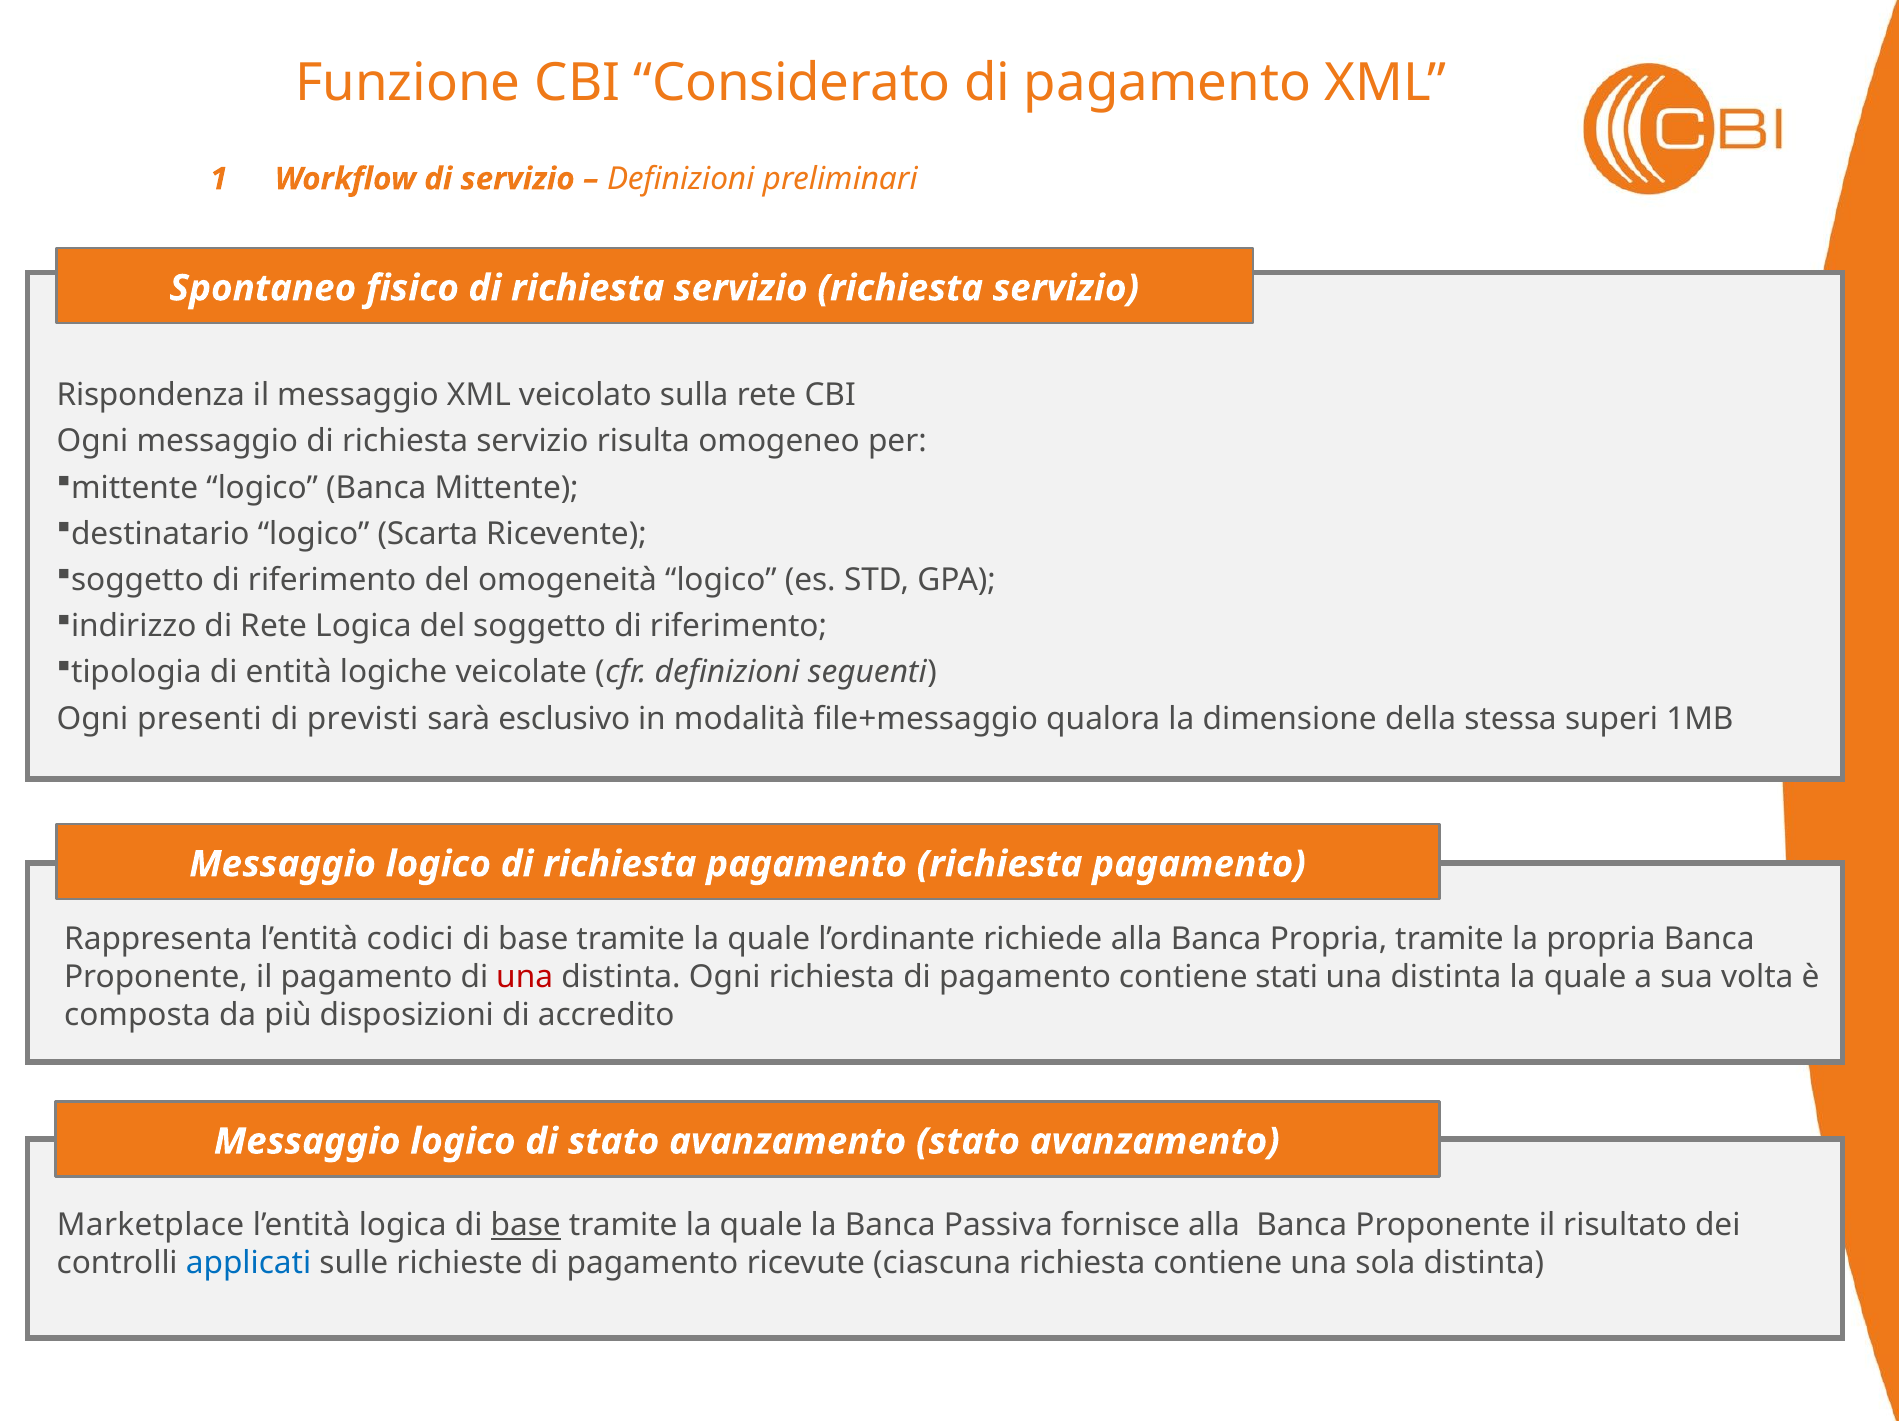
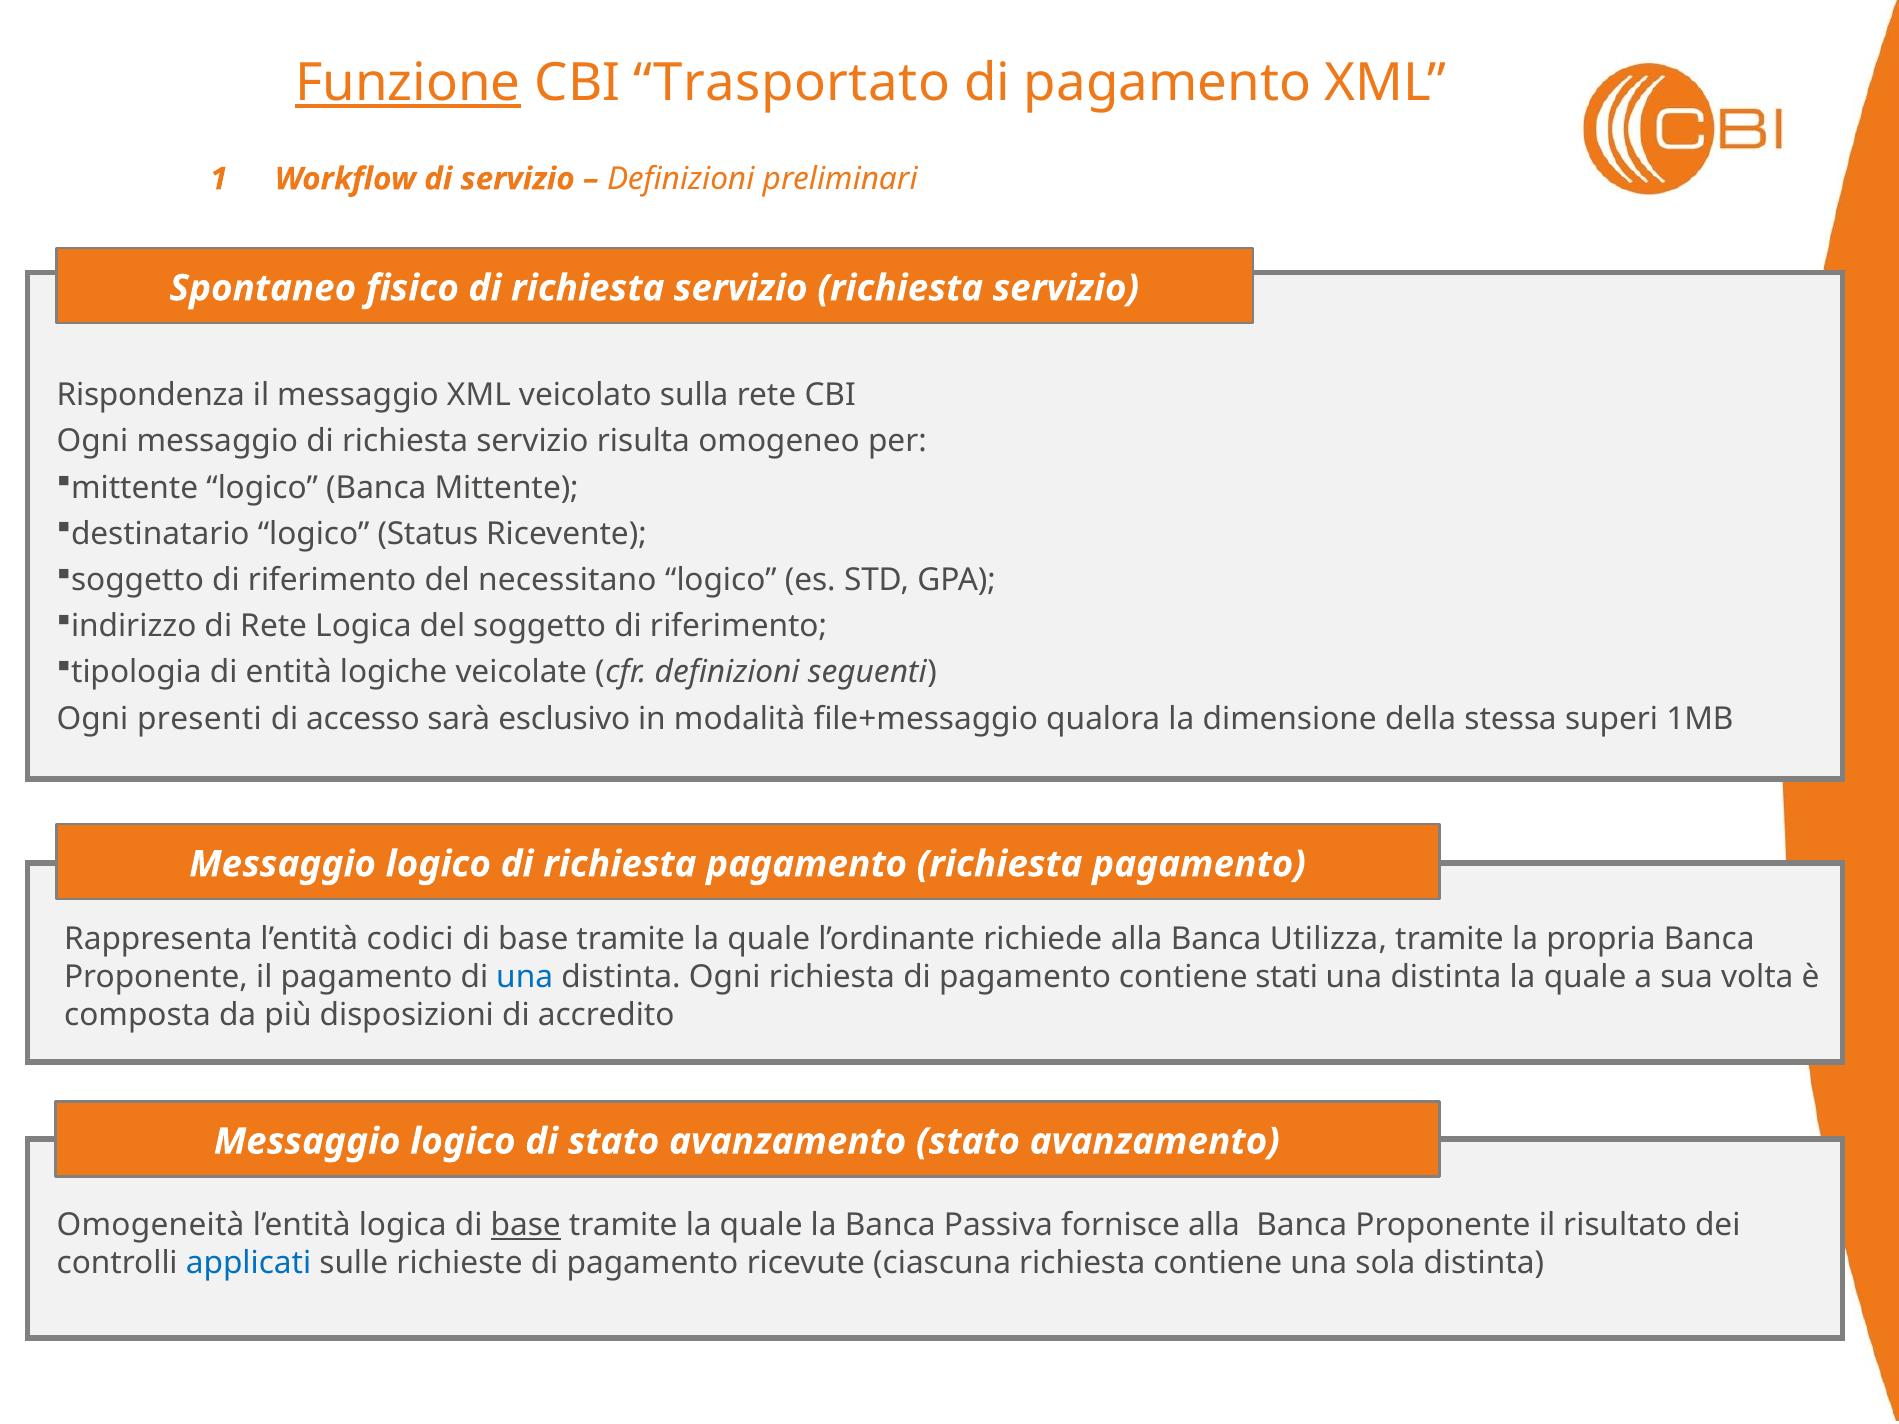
Funzione underline: none -> present
Considerato: Considerato -> Trasportato
Scarta: Scarta -> Status
omogeneità: omogeneità -> necessitano
previsti: previsti -> accesso
Banca Propria: Propria -> Utilizza
una at (525, 977) colour: red -> blue
Marketplace: Marketplace -> Omogeneità
